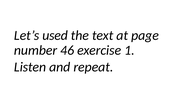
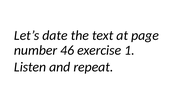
used: used -> date
